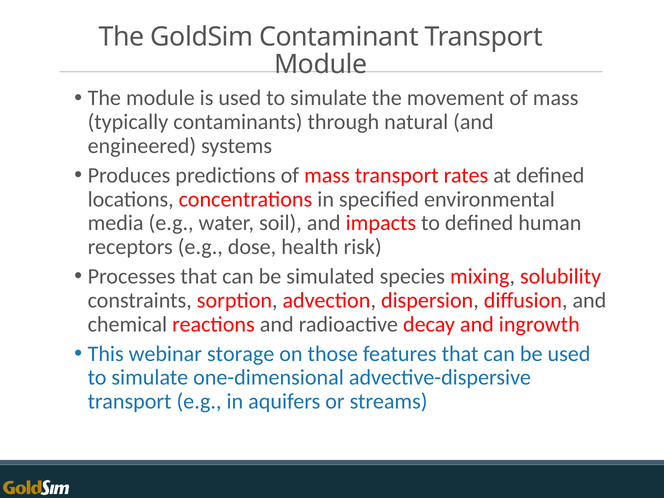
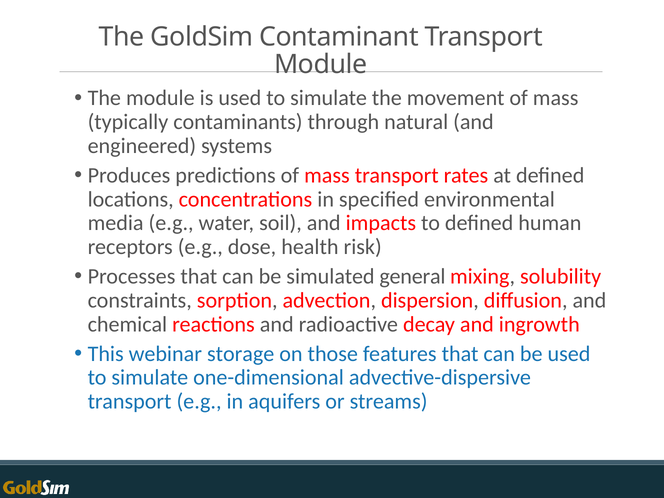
species: species -> general
